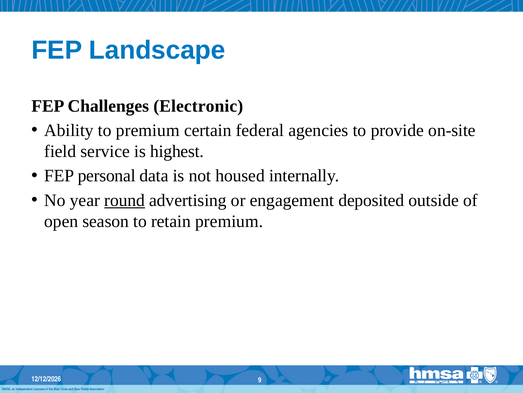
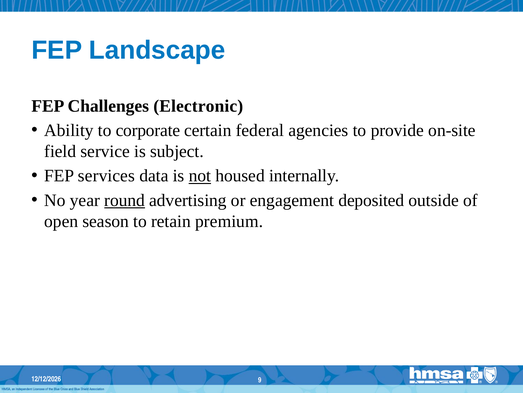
to premium: premium -> corporate
highest: highest -> subject
personal: personal -> services
not underline: none -> present
